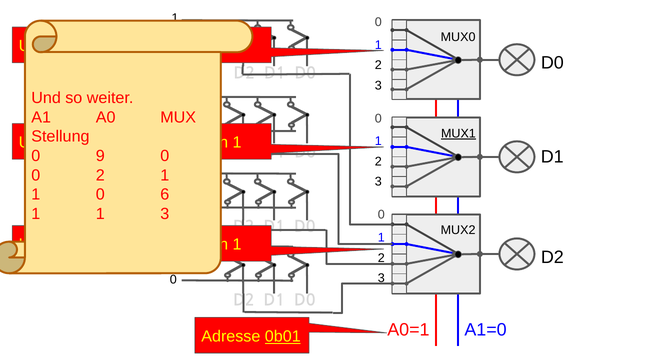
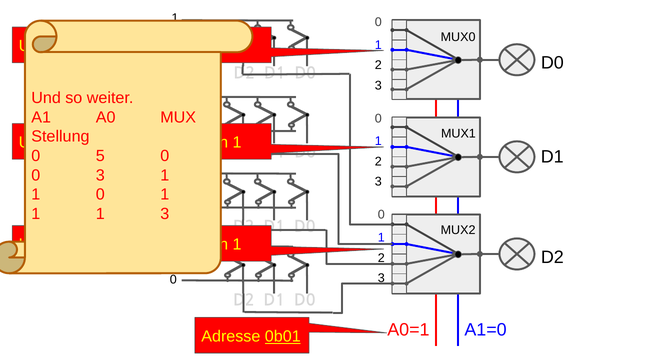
MUX1 at (458, 133) underline: present -> none
9: 9 -> 5
0 2: 2 -> 3
1 0 6: 6 -> 1
